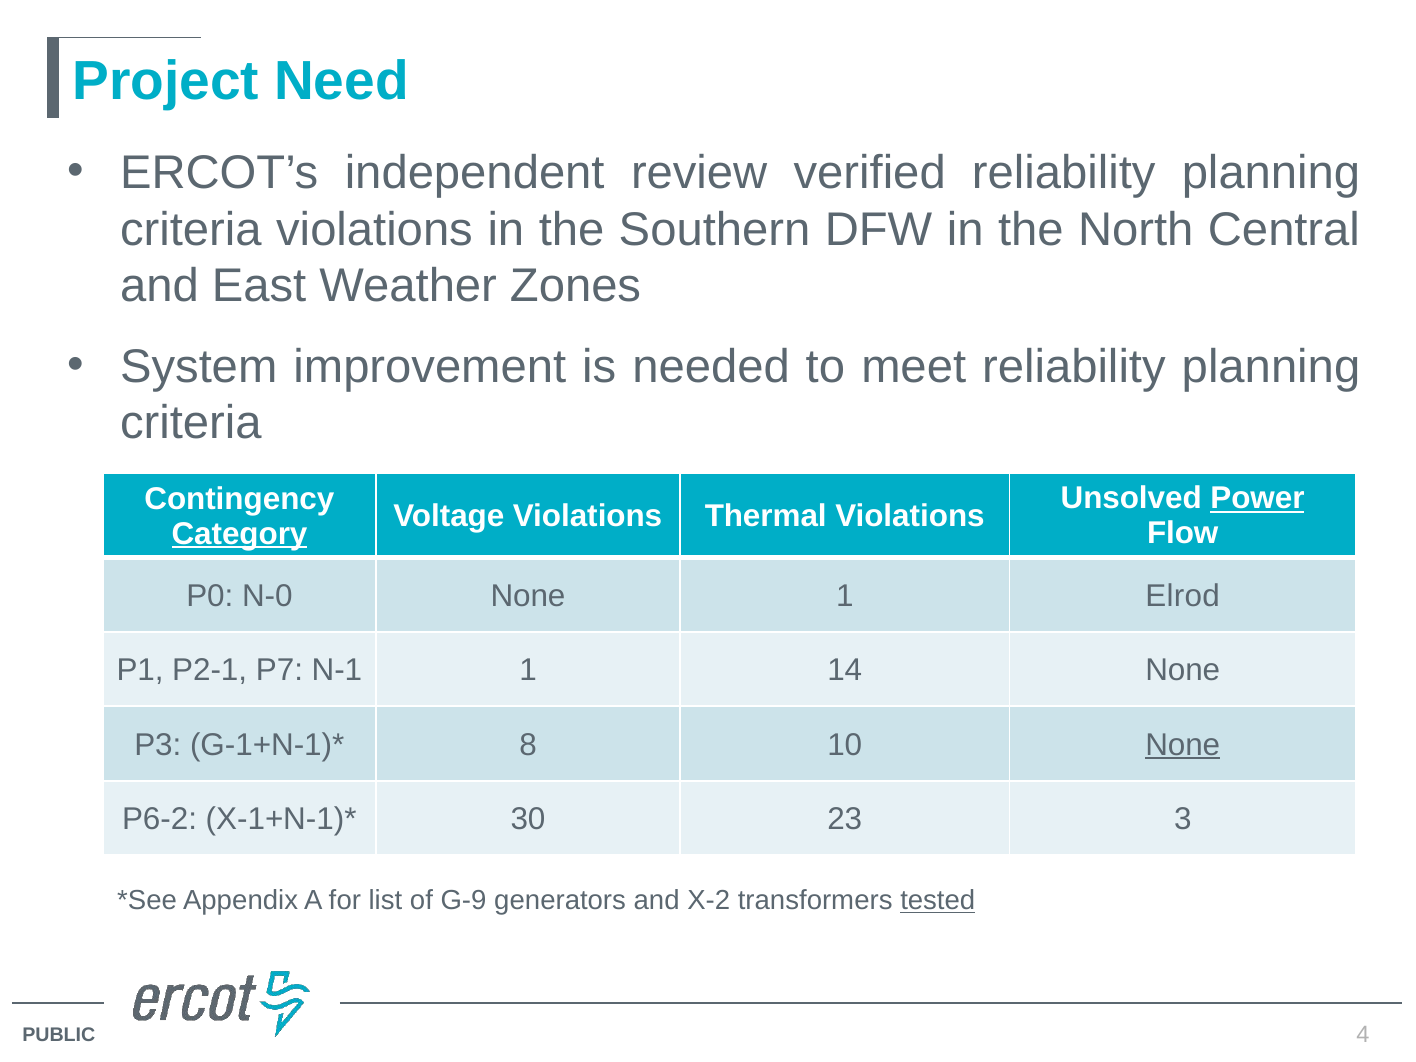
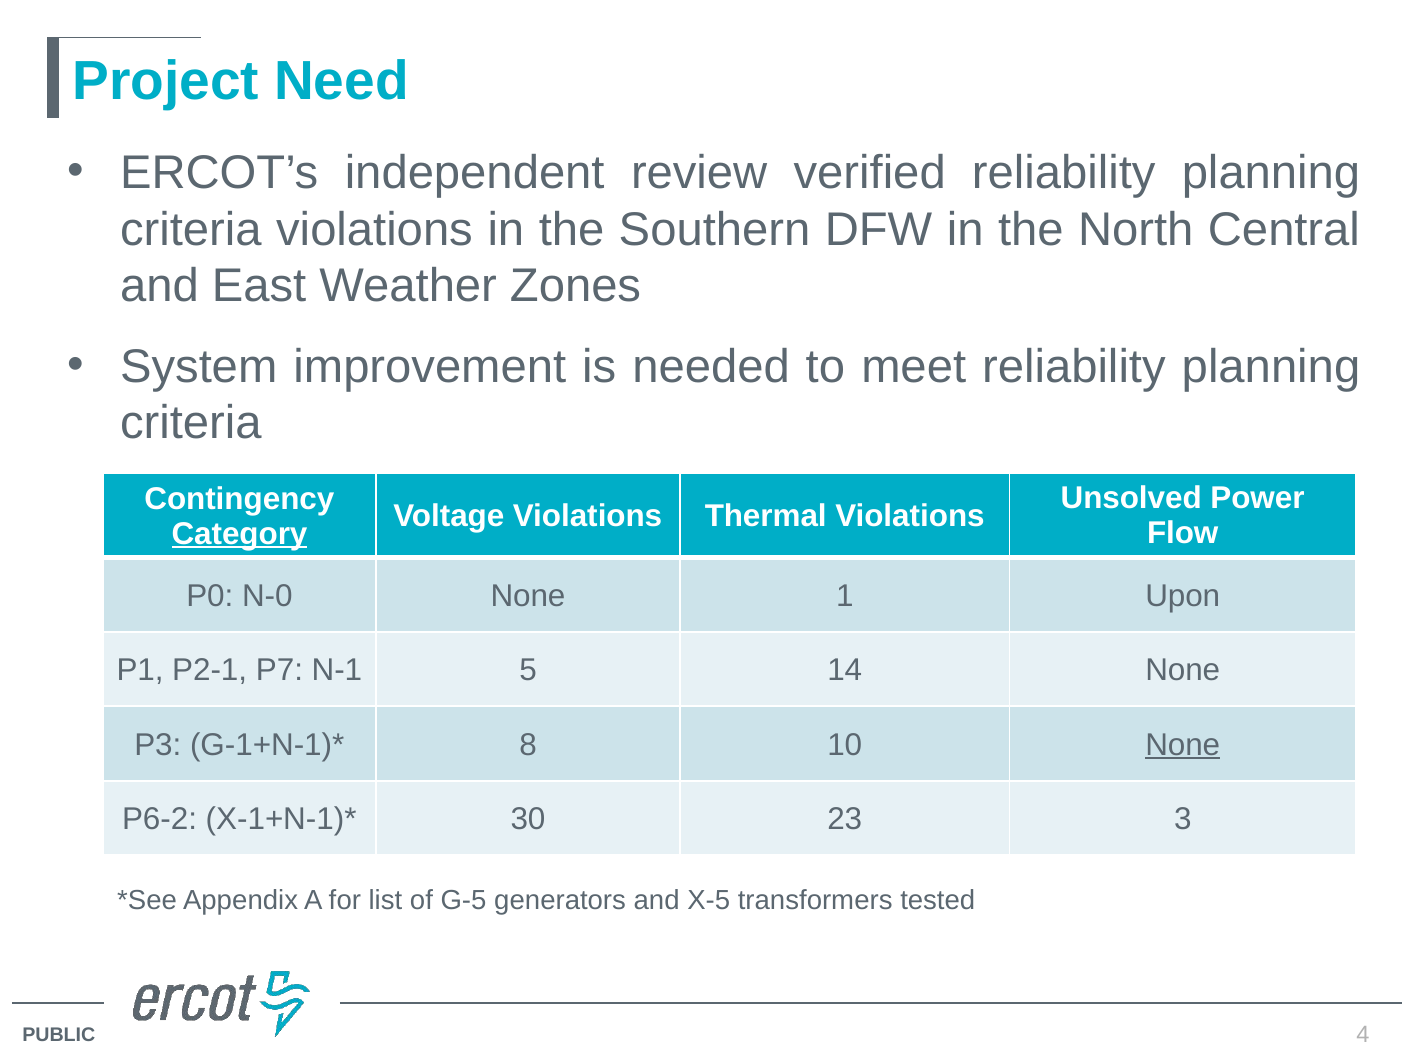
Power underline: present -> none
Elrod: Elrod -> Upon
N-1 1: 1 -> 5
G-9: G-9 -> G-5
X-2: X-2 -> X-5
tested underline: present -> none
